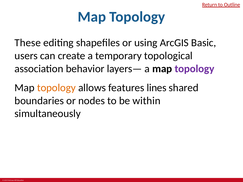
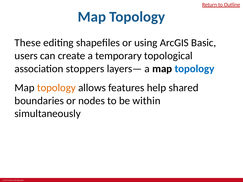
behavior: behavior -> stoppers
topology at (194, 69) colour: purple -> blue
lines: lines -> help
